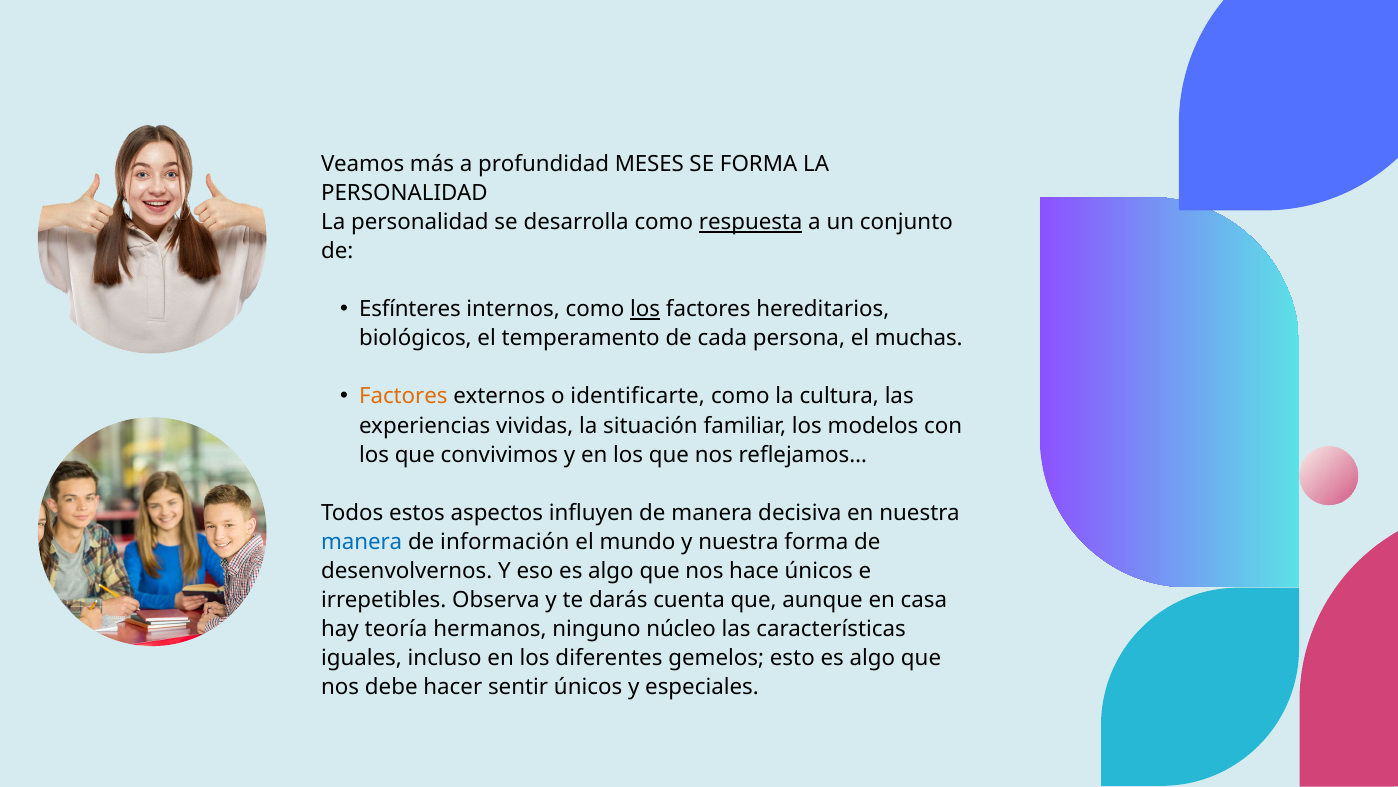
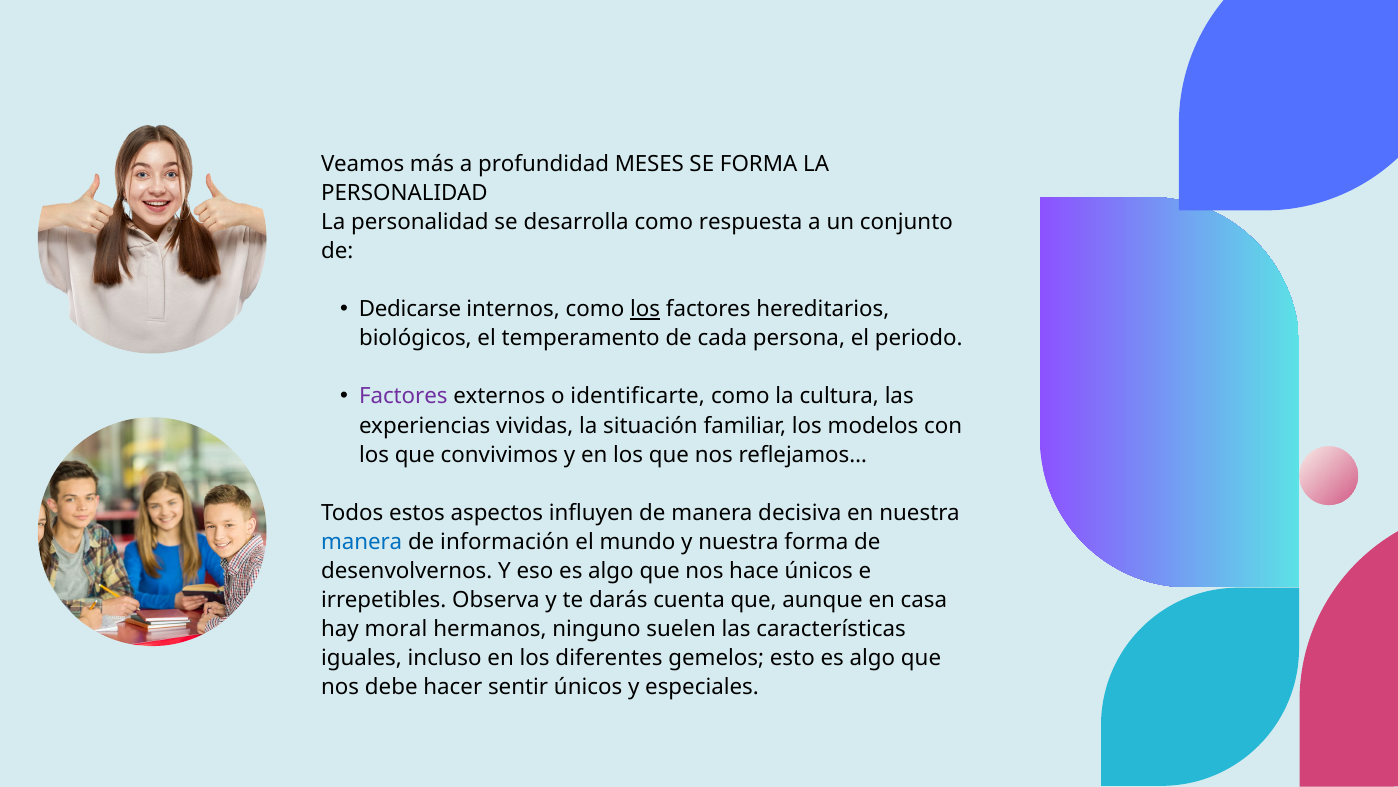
respuesta underline: present -> none
Esfínteres: Esfínteres -> Dedicarse
muchas: muchas -> periodo
Factores at (403, 396) colour: orange -> purple
teoría: teoría -> moral
núcleo: núcleo -> suelen
